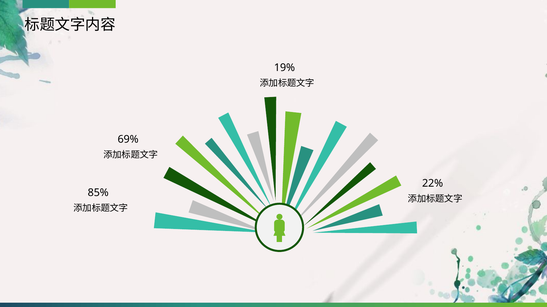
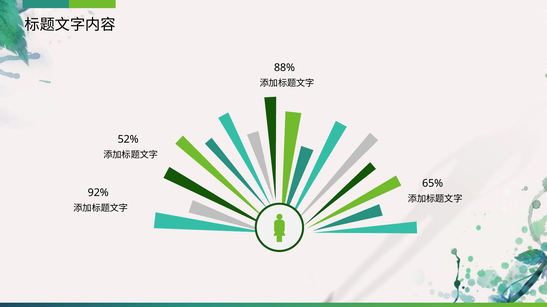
19%: 19% -> 88%
69%: 69% -> 52%
22%: 22% -> 65%
85%: 85% -> 92%
